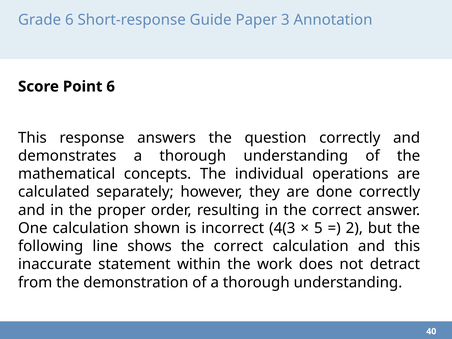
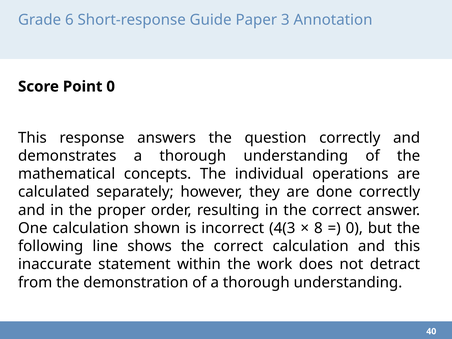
Point 6: 6 -> 0
5: 5 -> 8
2 at (354, 228): 2 -> 0
